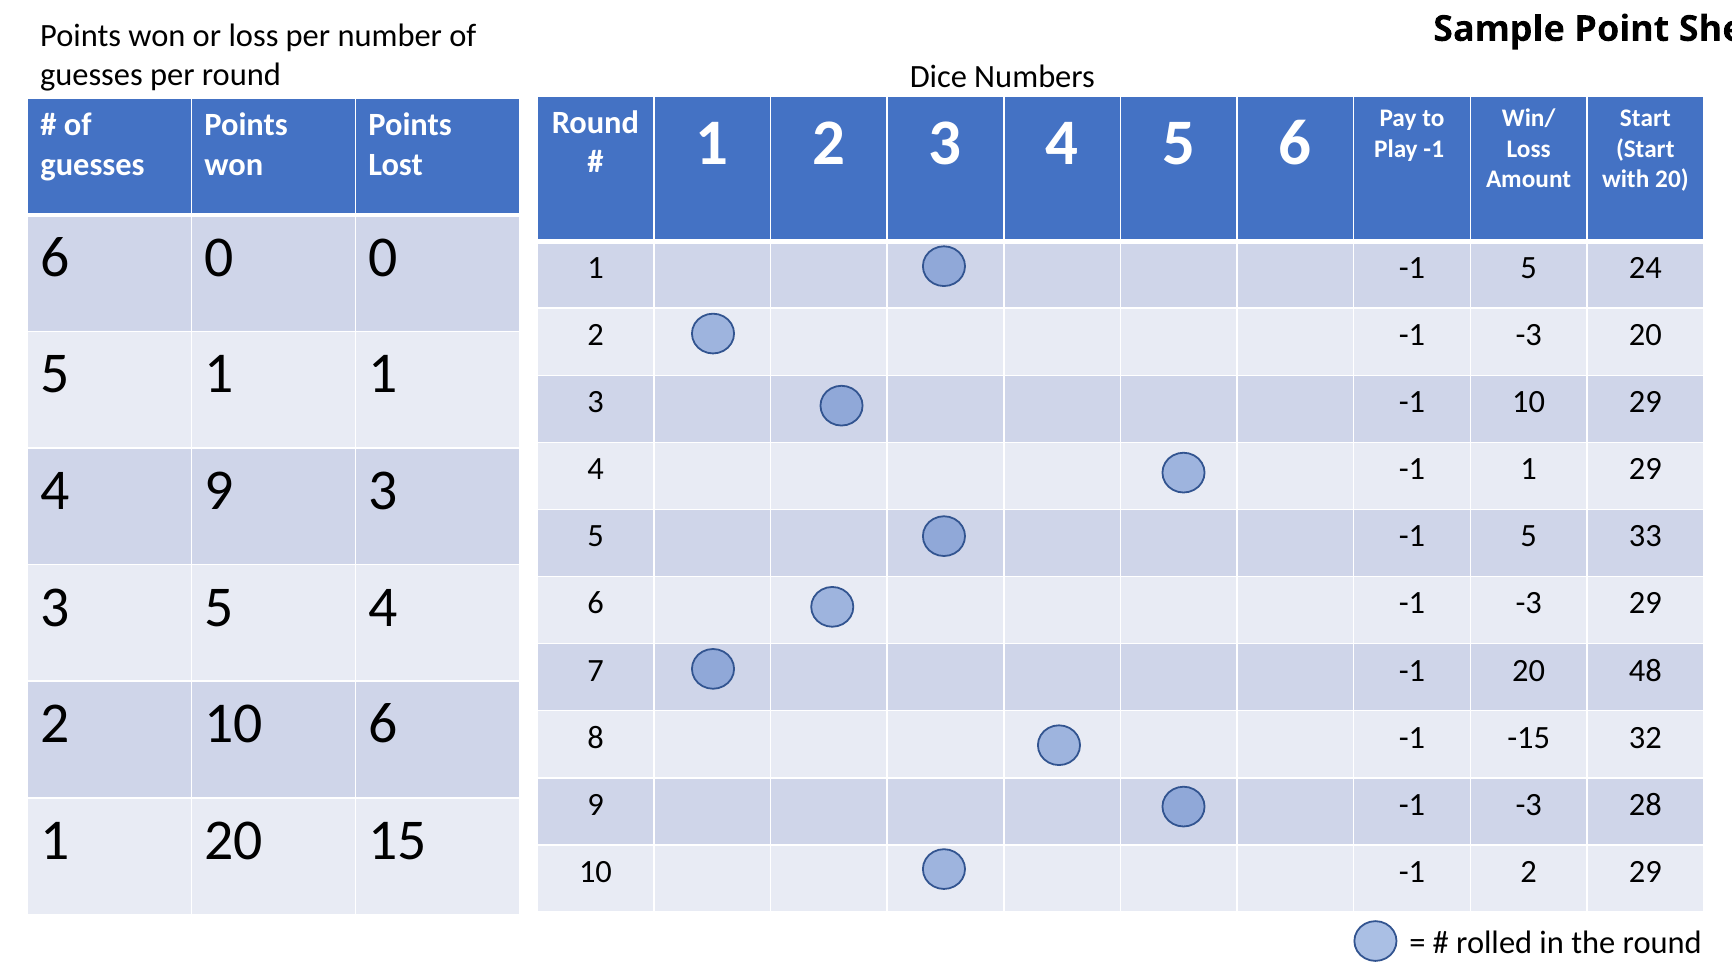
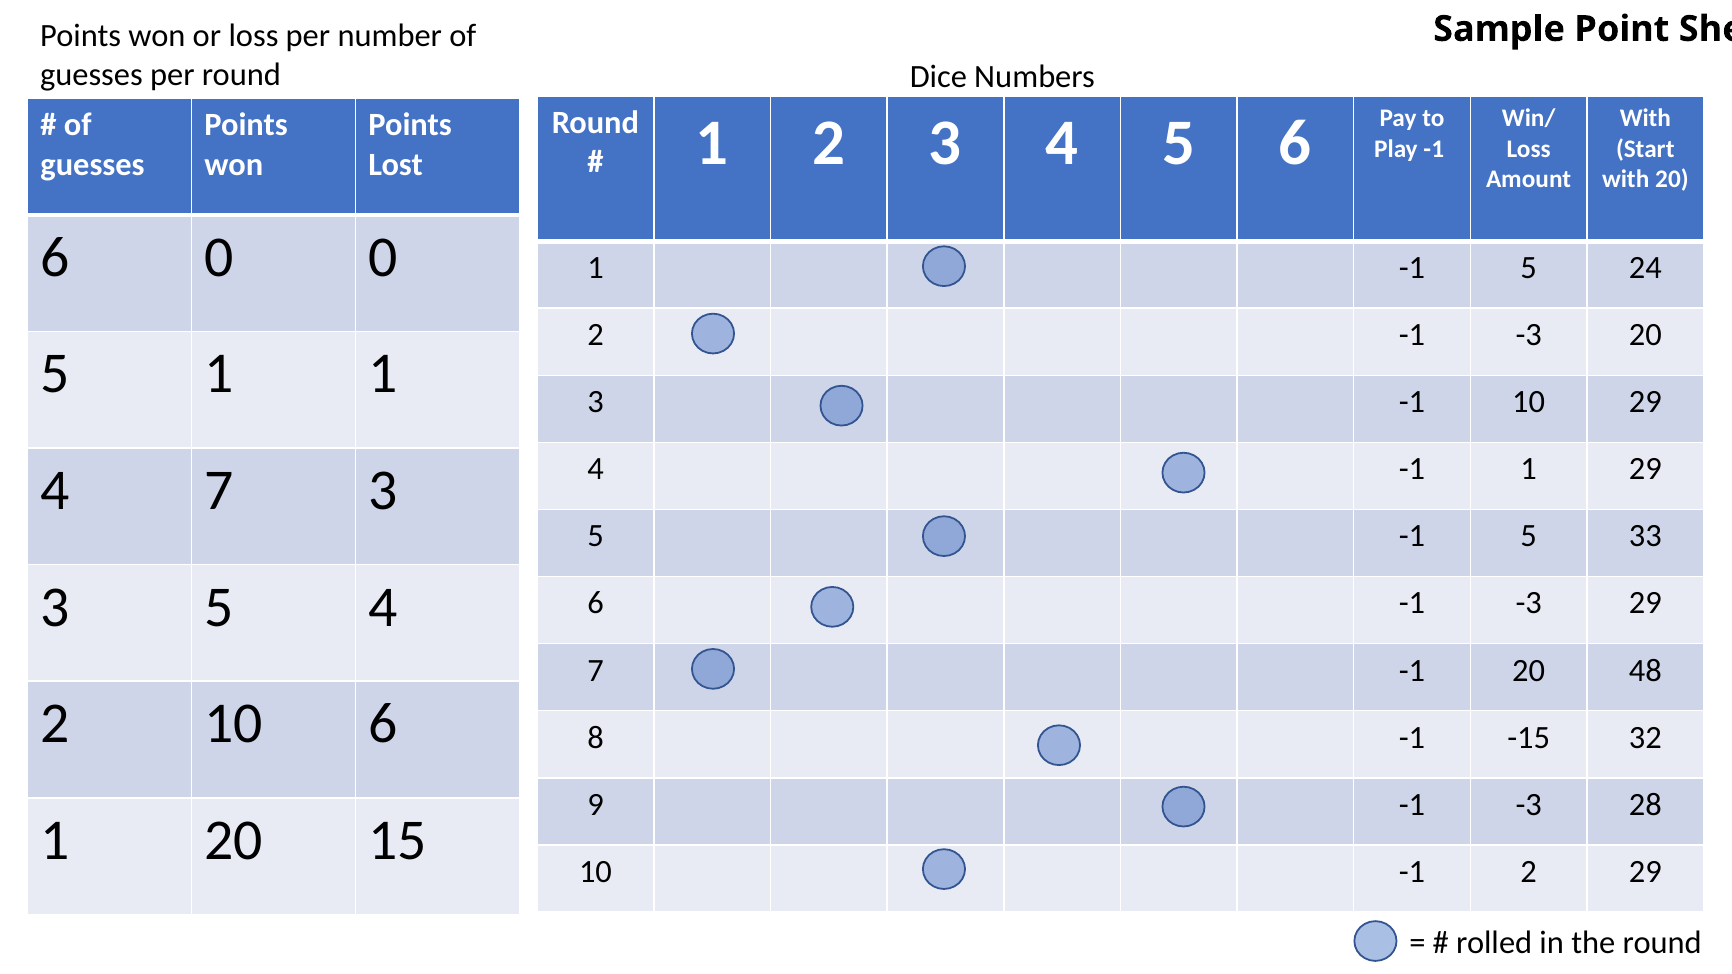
Start at (1645, 118): Start -> With
4 9: 9 -> 7
